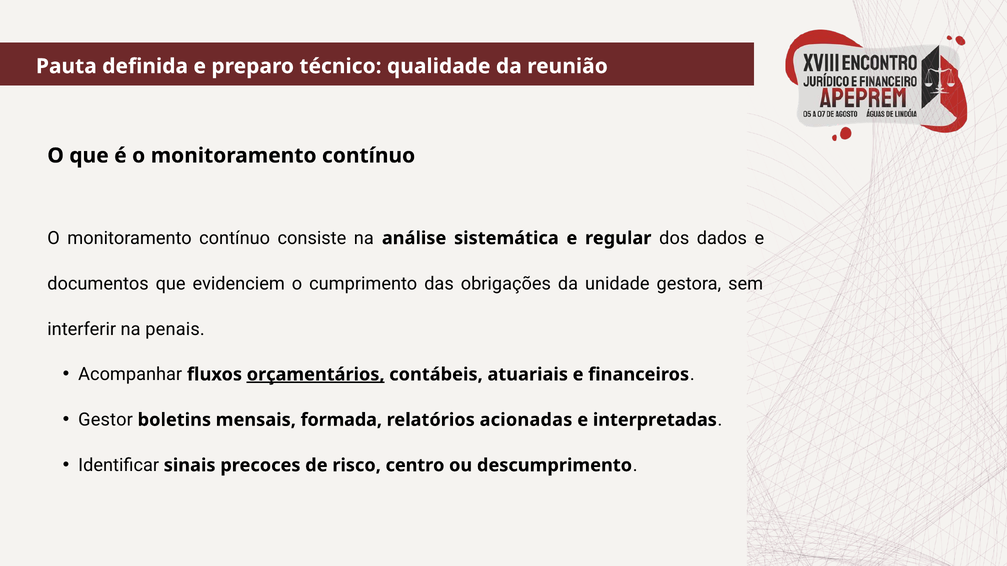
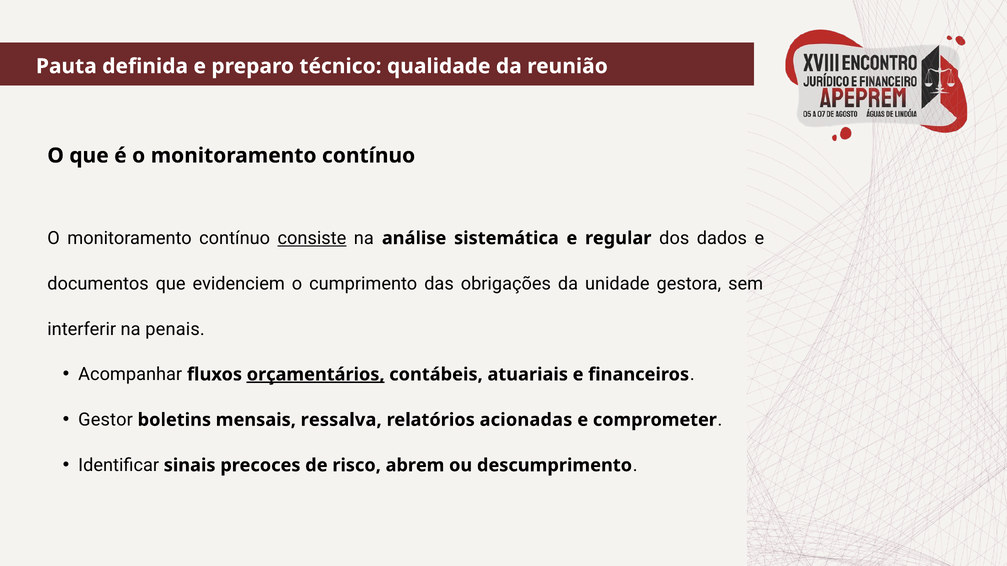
consiste underline: none -> present
formada: formada -> ressalva
interpretadas: interpretadas -> comprometer
centro: centro -> abrem
